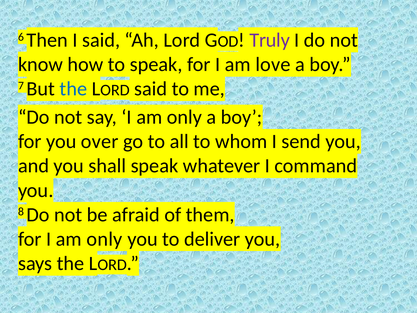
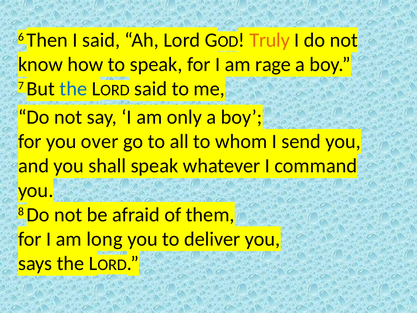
Truly colour: purple -> orange
love: love -> rage
for I am only: only -> long
